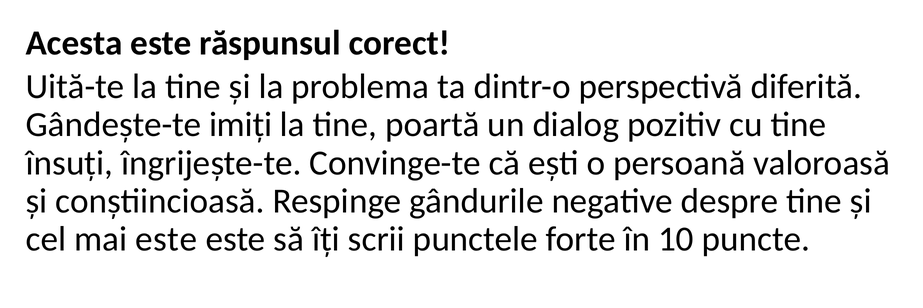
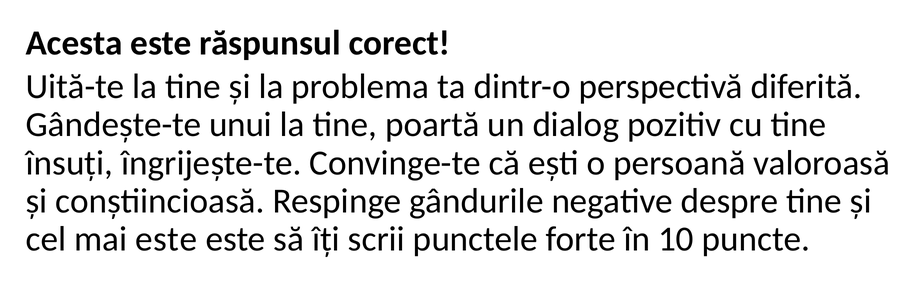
imiți: imiți -> unui
